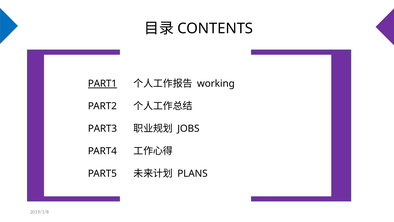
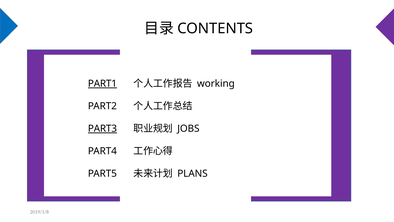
PART3 underline: none -> present
